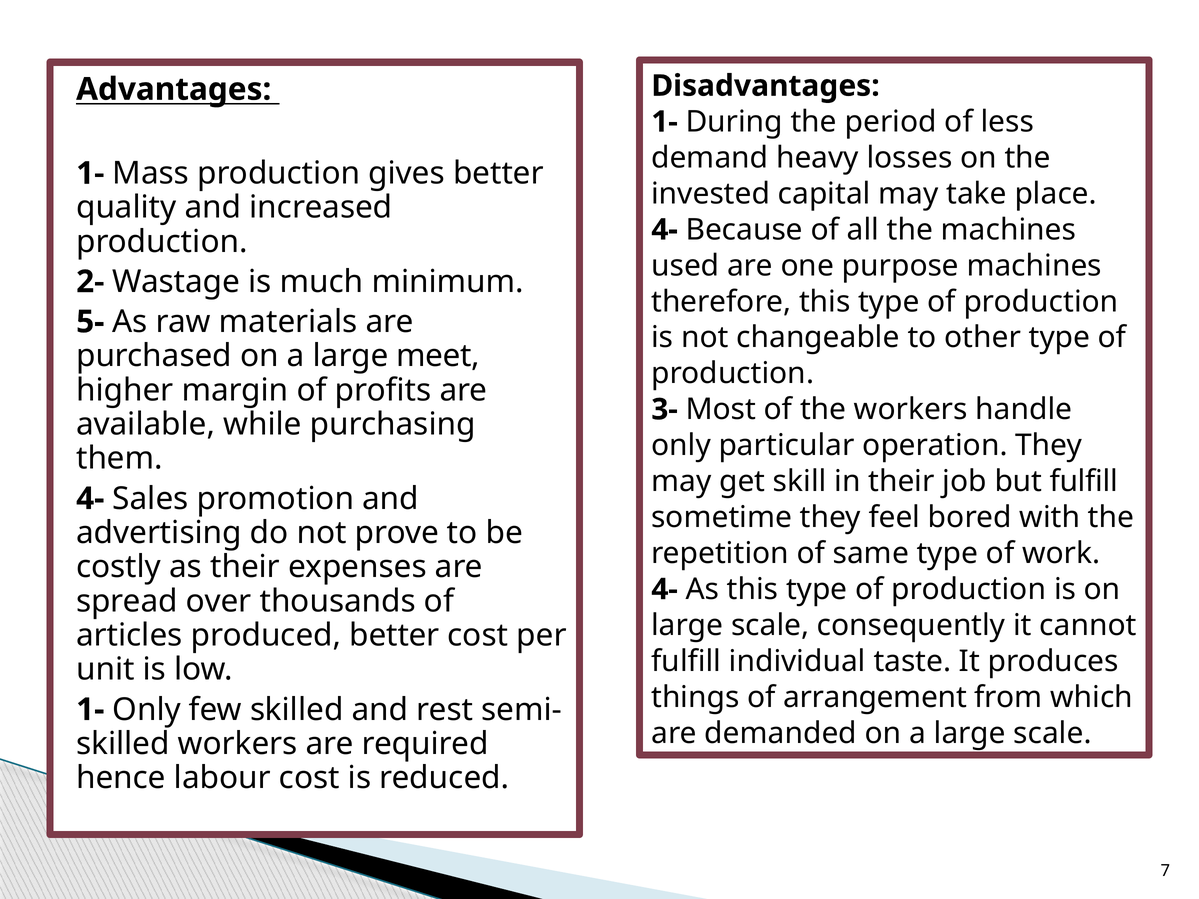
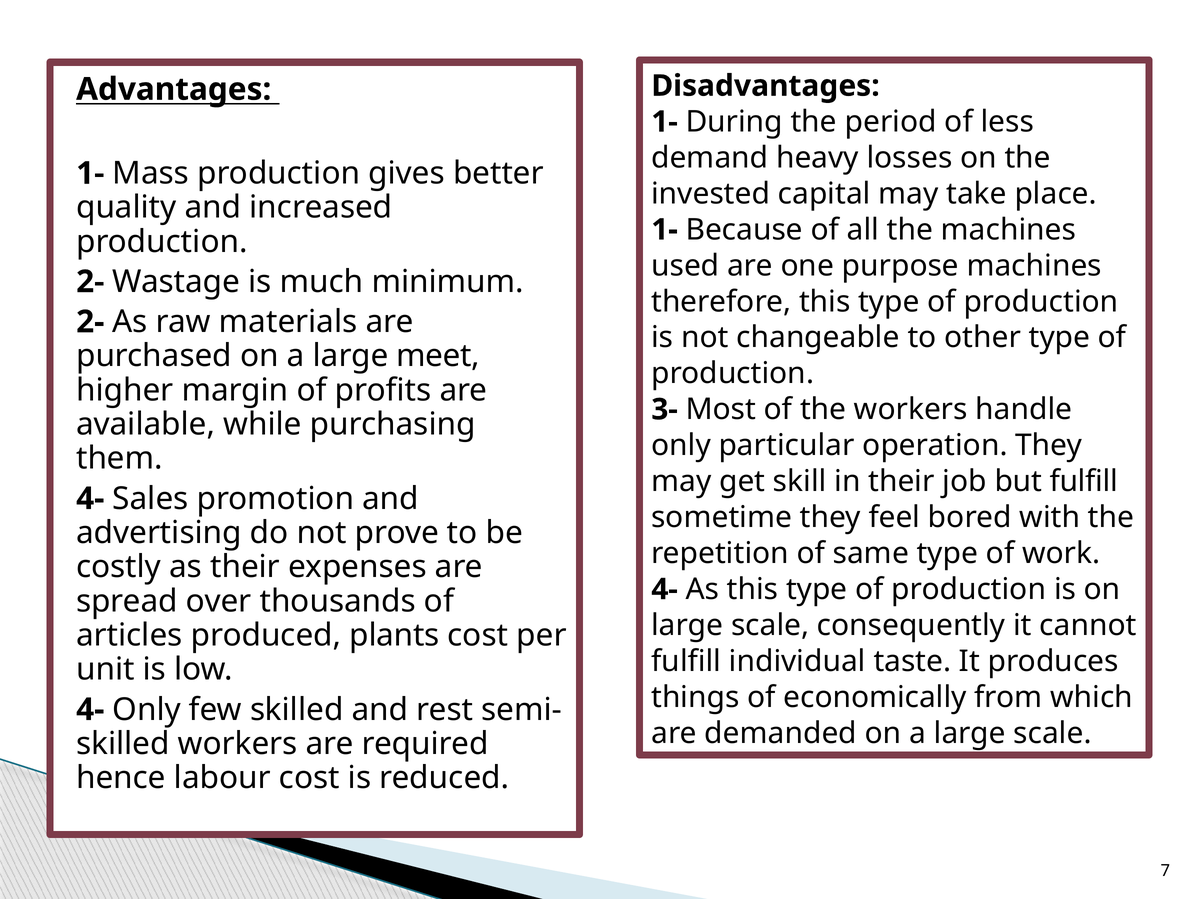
4- at (665, 230): 4- -> 1-
5- at (90, 322): 5- -> 2-
produced better: better -> plants
arrangement: arrangement -> economically
1- at (90, 710): 1- -> 4-
